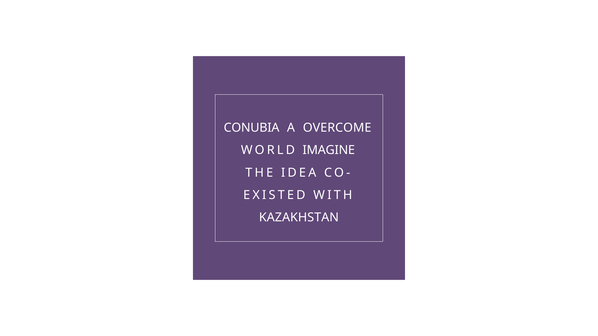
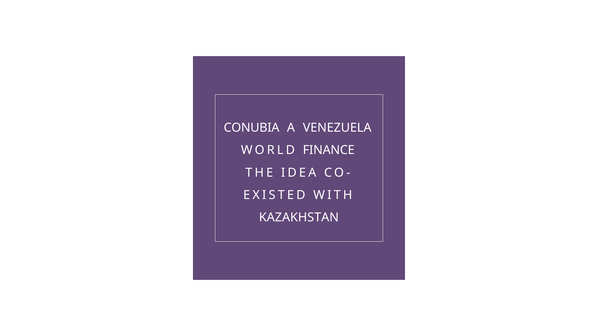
OVERCOME: OVERCOME -> VENEZUELA
IMAGINE: IMAGINE -> FINANCE
